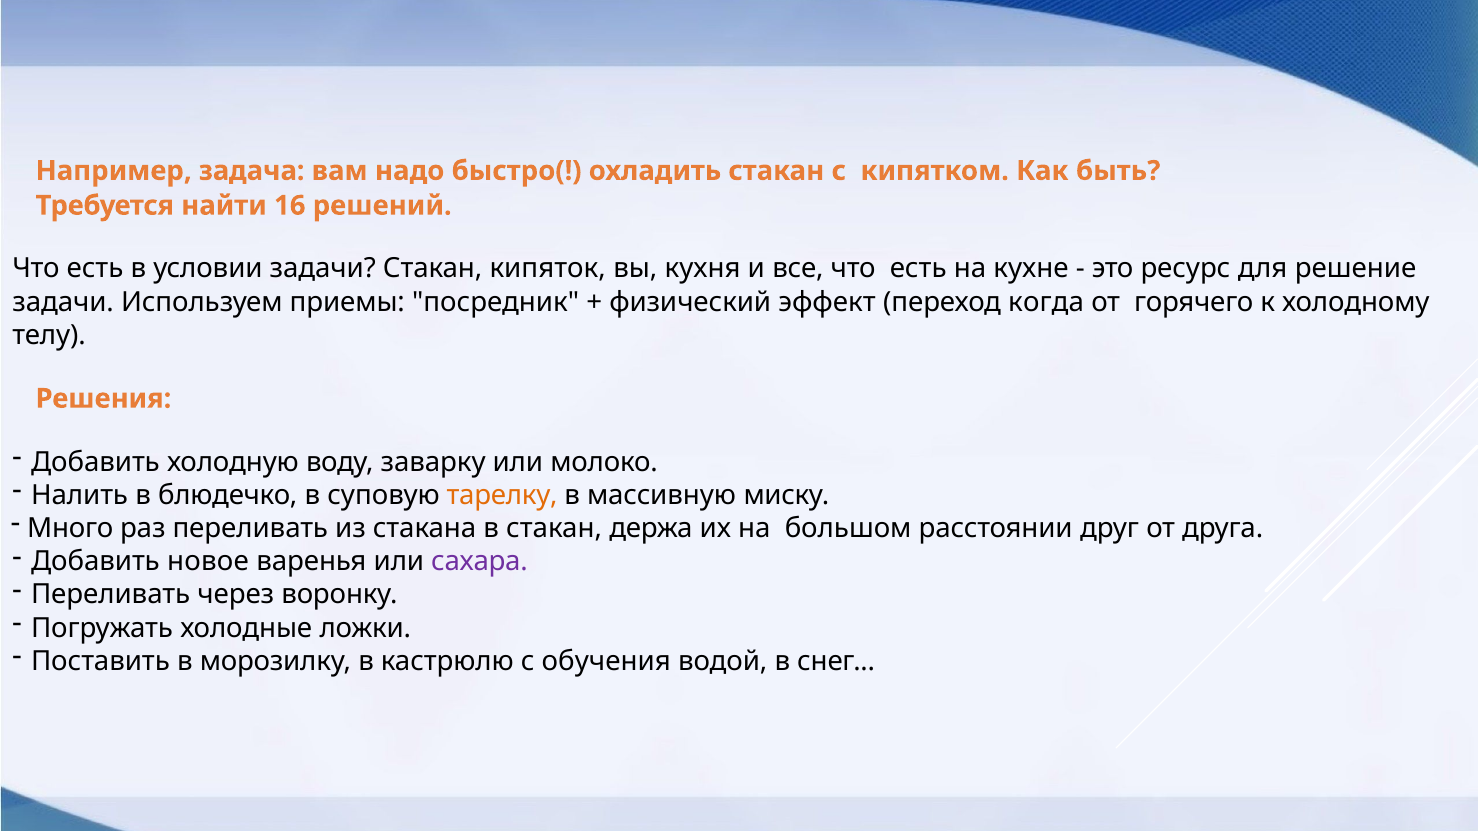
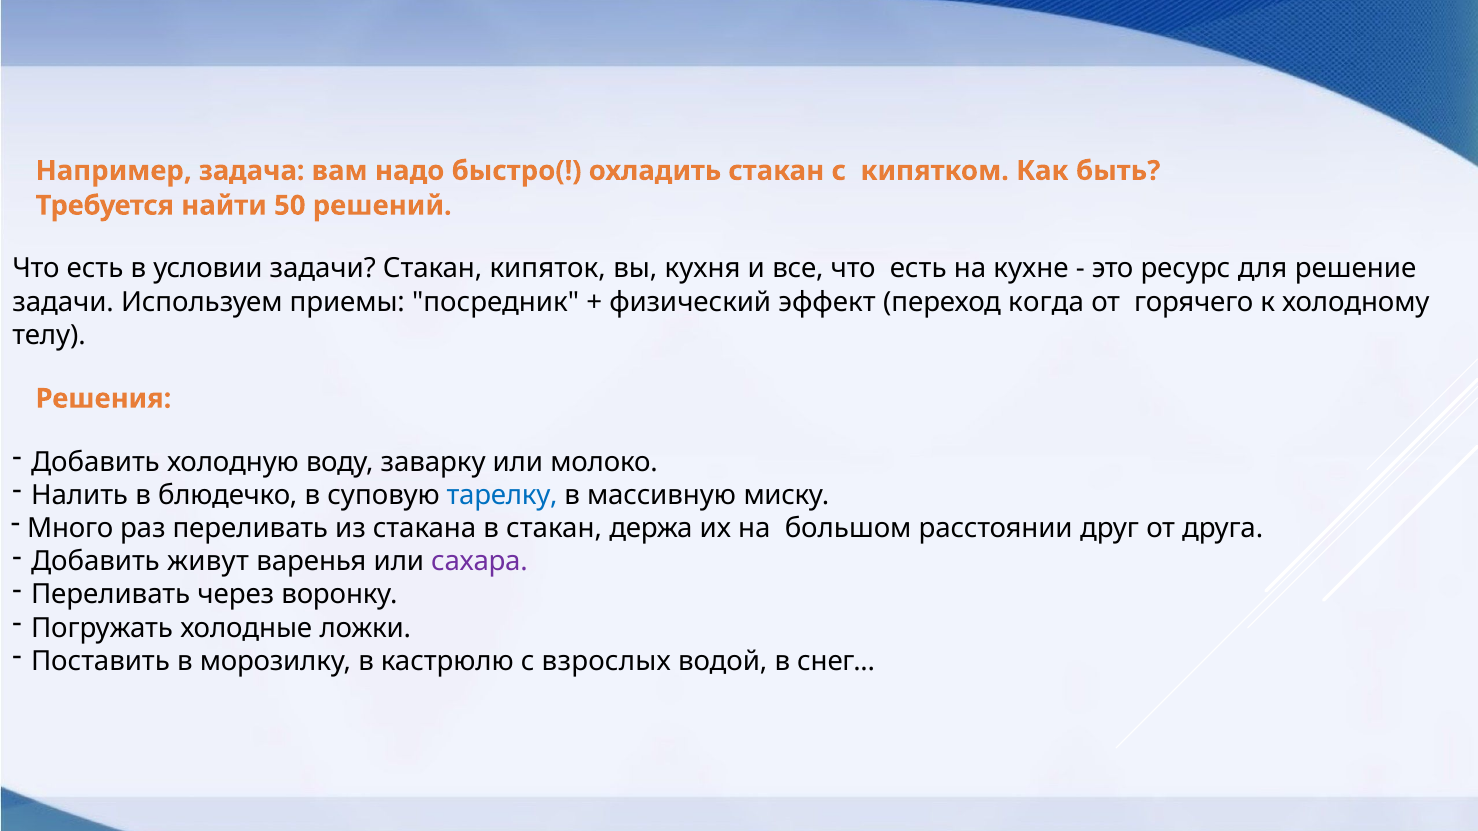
16: 16 -> 50
тарелку colour: orange -> blue
новое: новое -> живут
обучения: обучения -> взрослых
